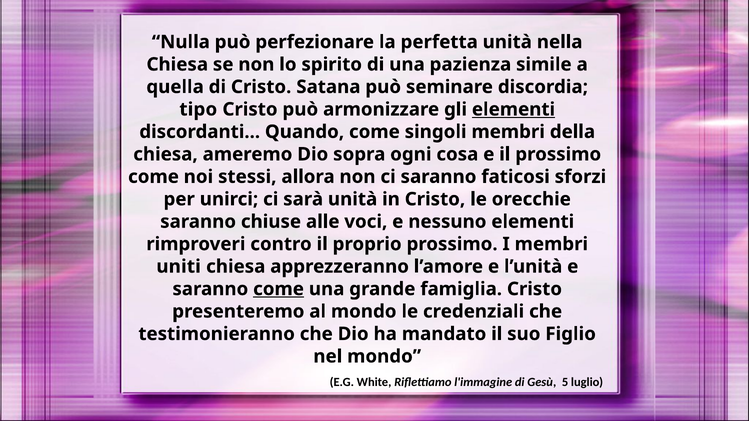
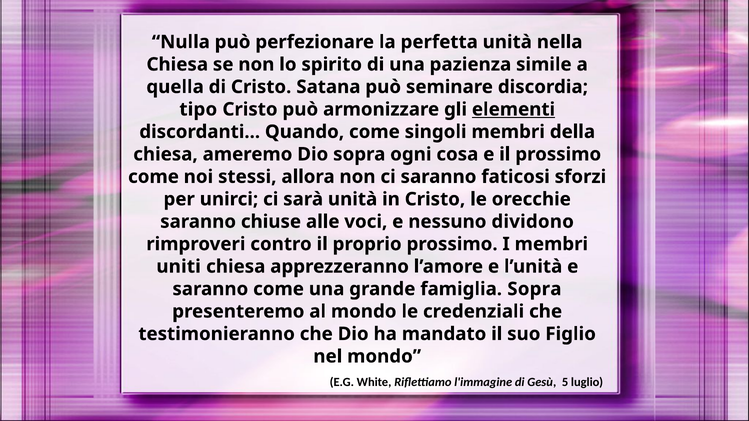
nessuno elementi: elementi -> dividono
come at (279, 289) underline: present -> none
famiglia Cristo: Cristo -> Sopra
